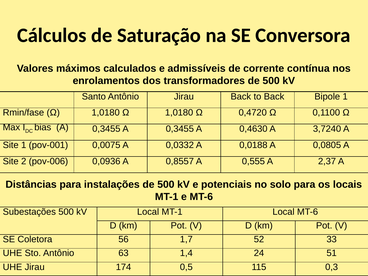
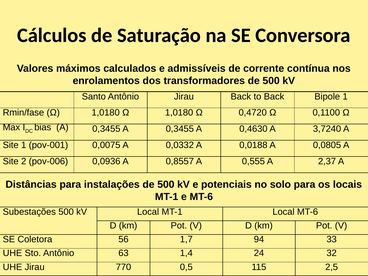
52: 52 -> 94
51: 51 -> 32
174: 174 -> 770
0,3: 0,3 -> 2,5
